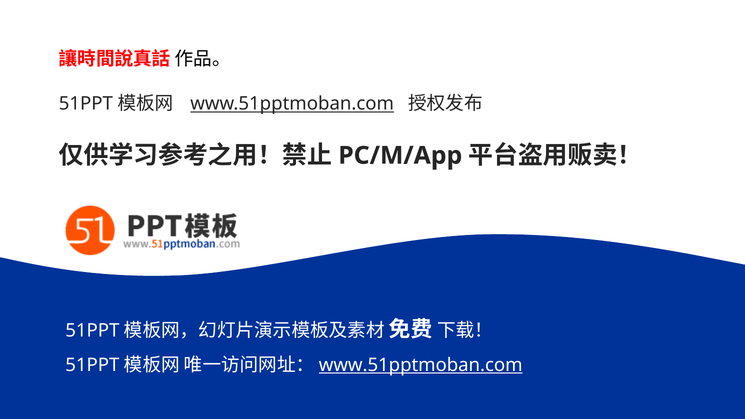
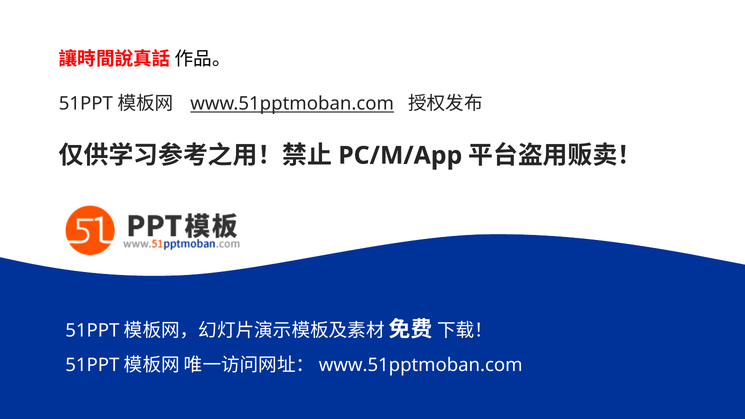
www.51pptmoban.com at (421, 365) underline: present -> none
